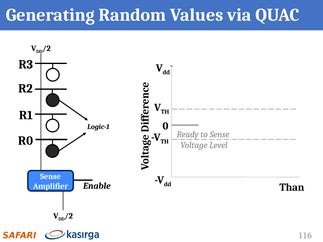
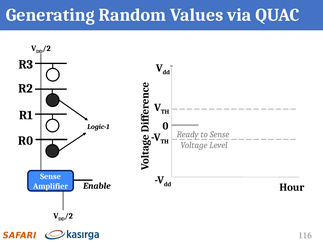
Than: Than -> Hour
